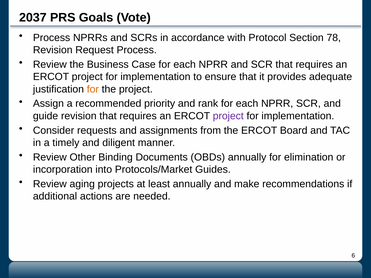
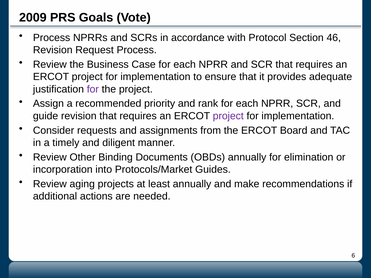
2037: 2037 -> 2009
78: 78 -> 46
for at (93, 89) colour: orange -> purple
